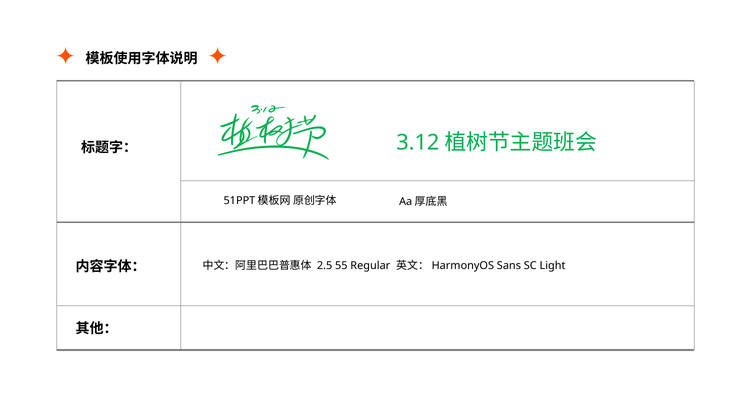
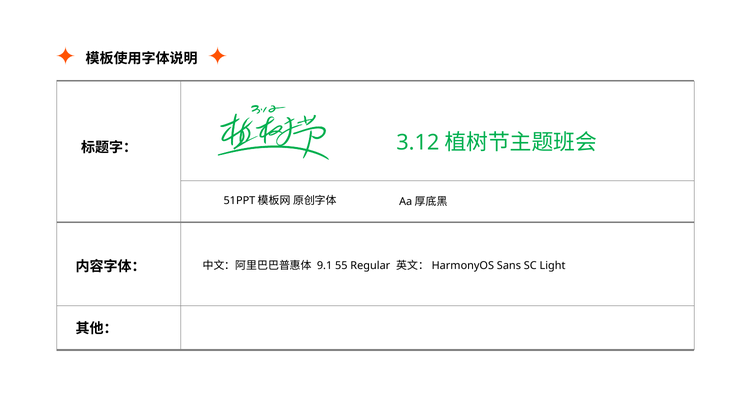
2.5: 2.5 -> 9.1
